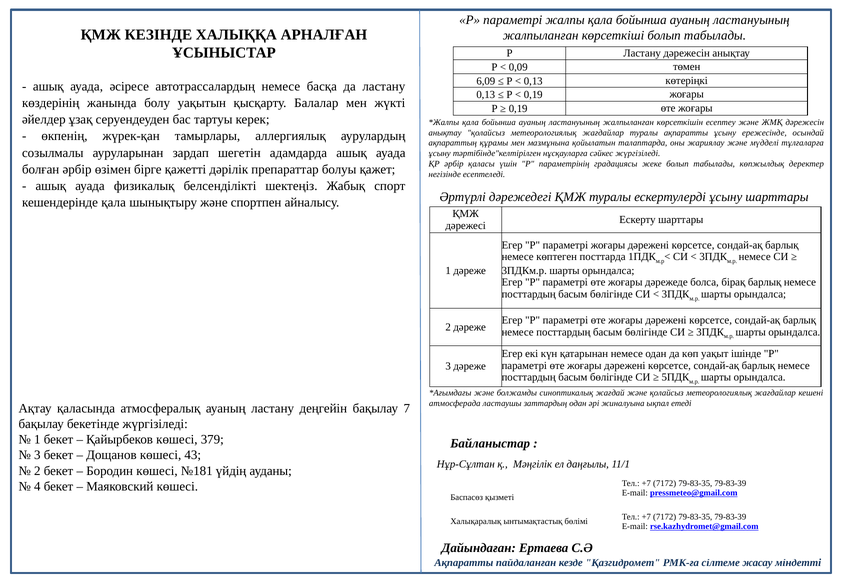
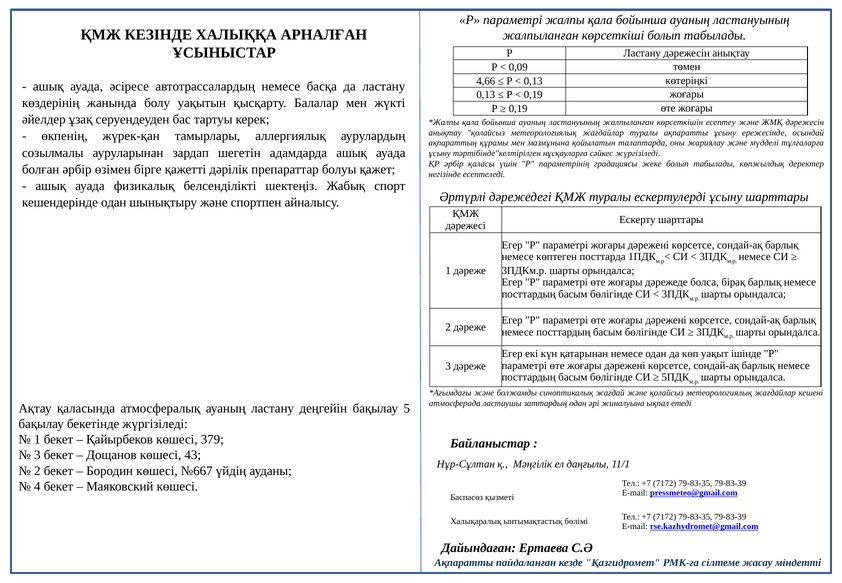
6,09: 6,09 -> 4,66
кешендерінде қала: қала -> одан
7: 7 -> 5
№181: №181 -> №667
